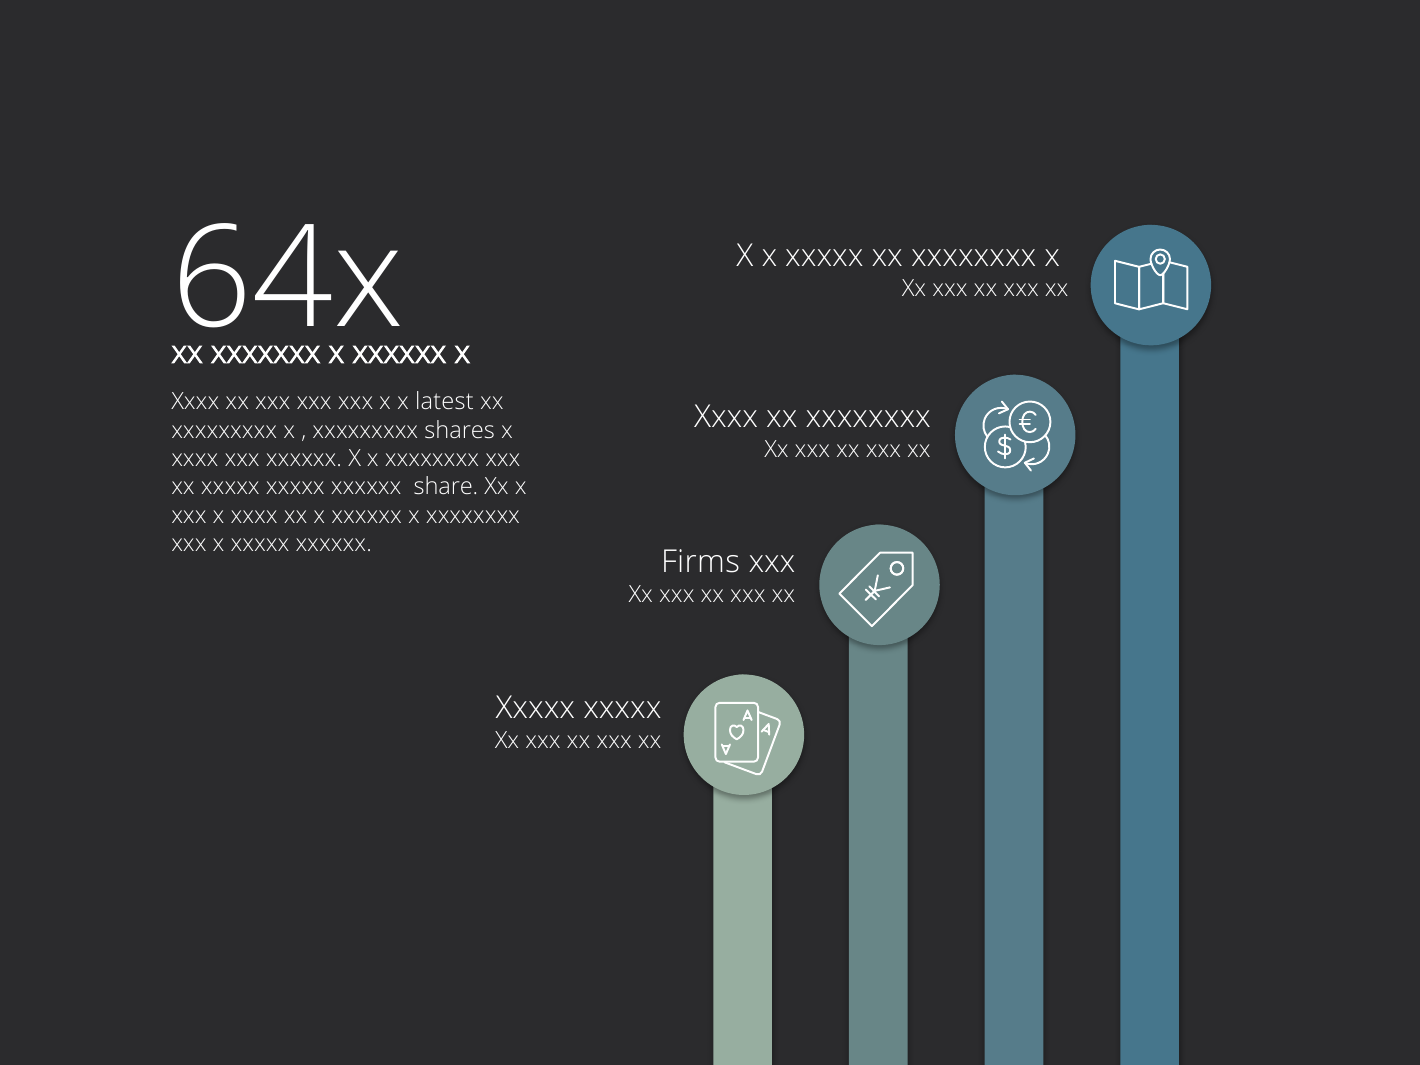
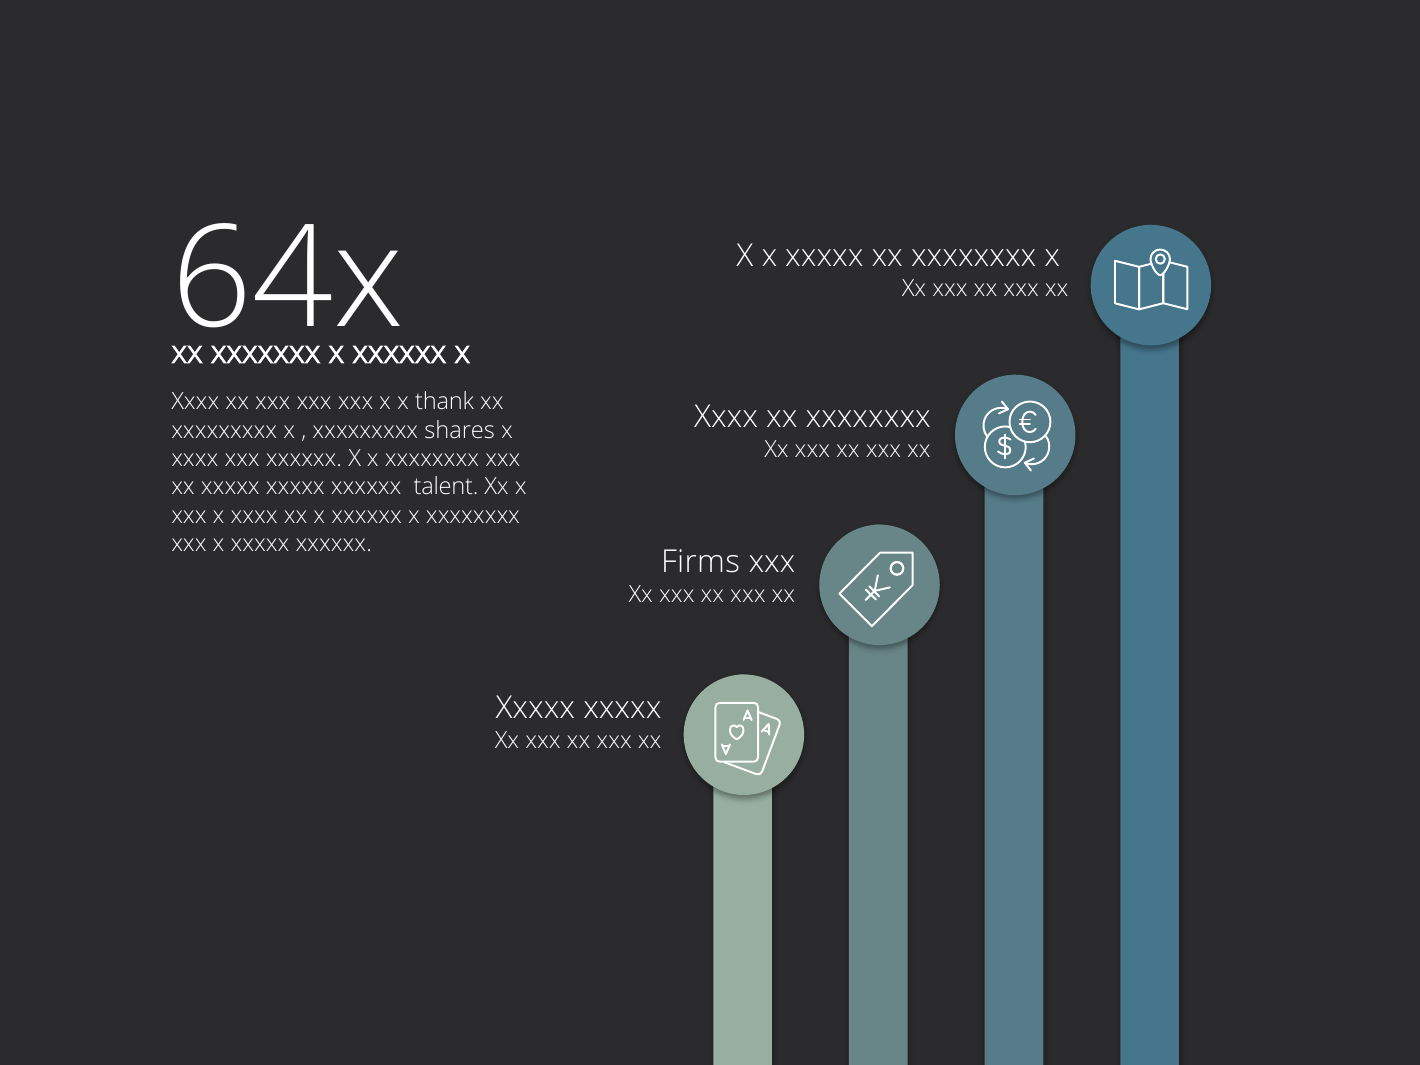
latest: latest -> thank
share: share -> talent
